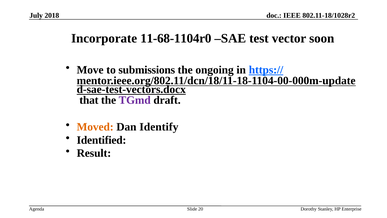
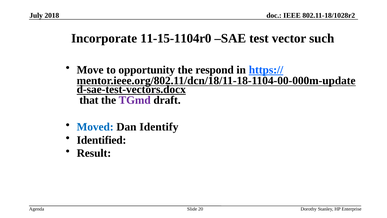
11-68-1104r0: 11-68-1104r0 -> 11-15-1104r0
soon: soon -> such
submissions: submissions -> opportunity
ongoing: ongoing -> respond
Moved colour: orange -> blue
